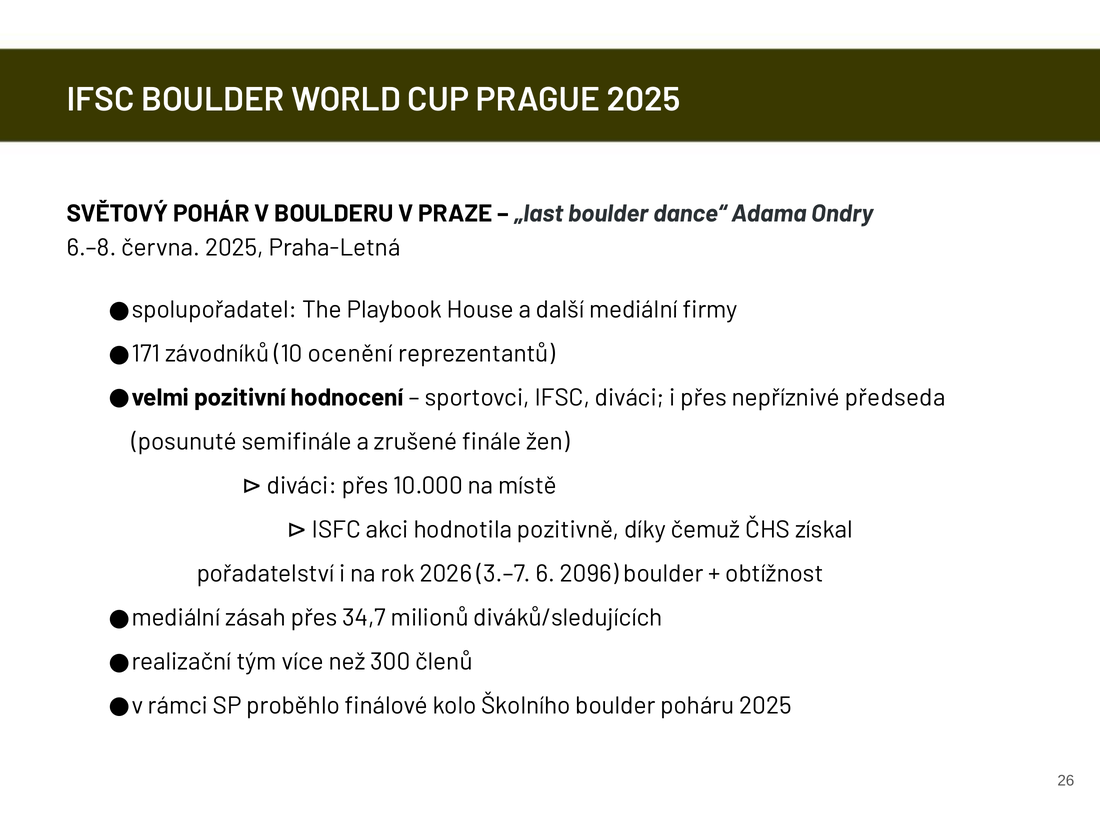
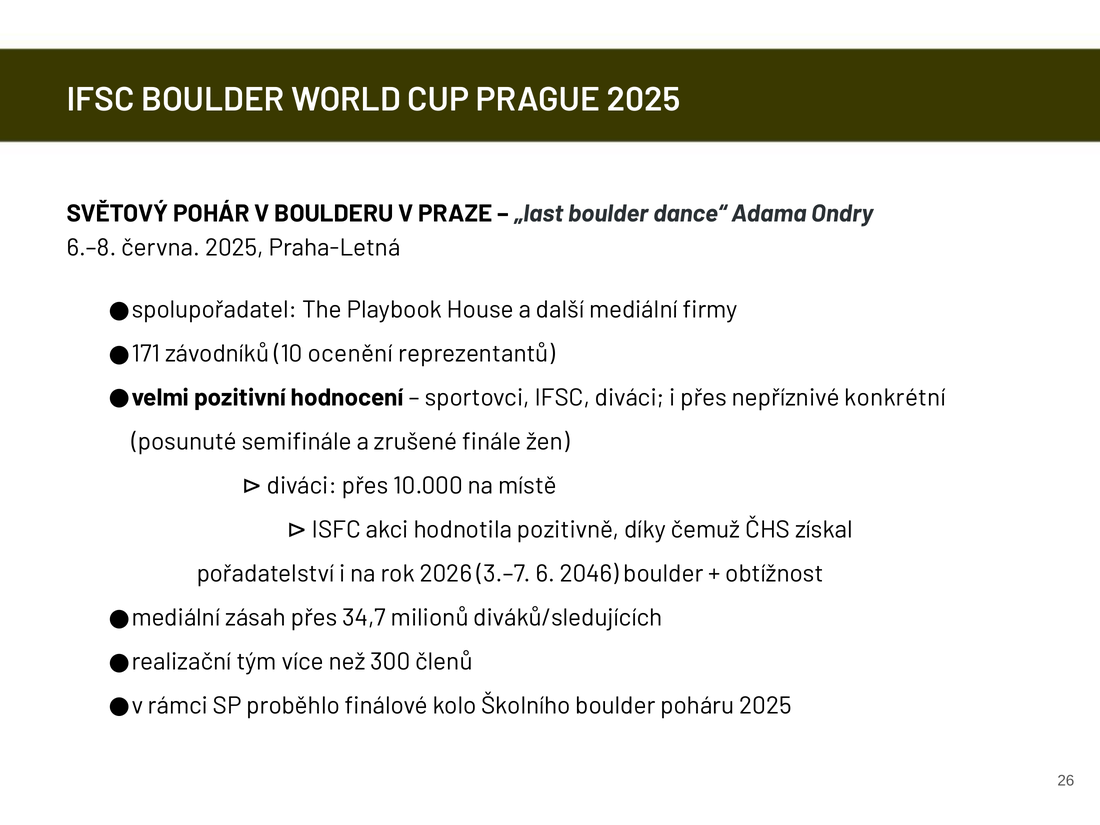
předseda: předseda -> konkrétní
2096: 2096 -> 2046
